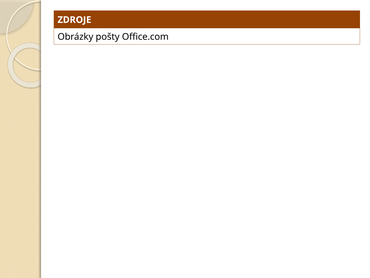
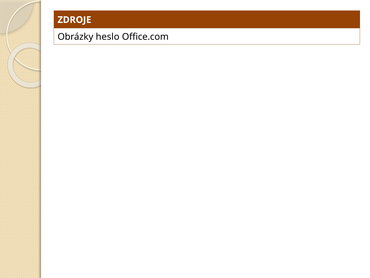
pošty: pošty -> heslo
